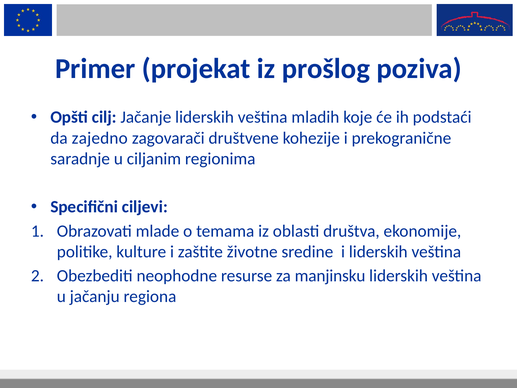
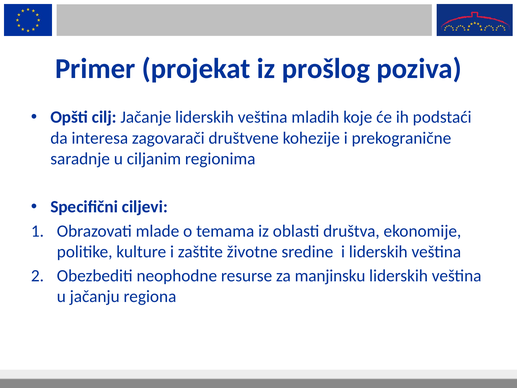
zajedno: zajedno -> interesa
